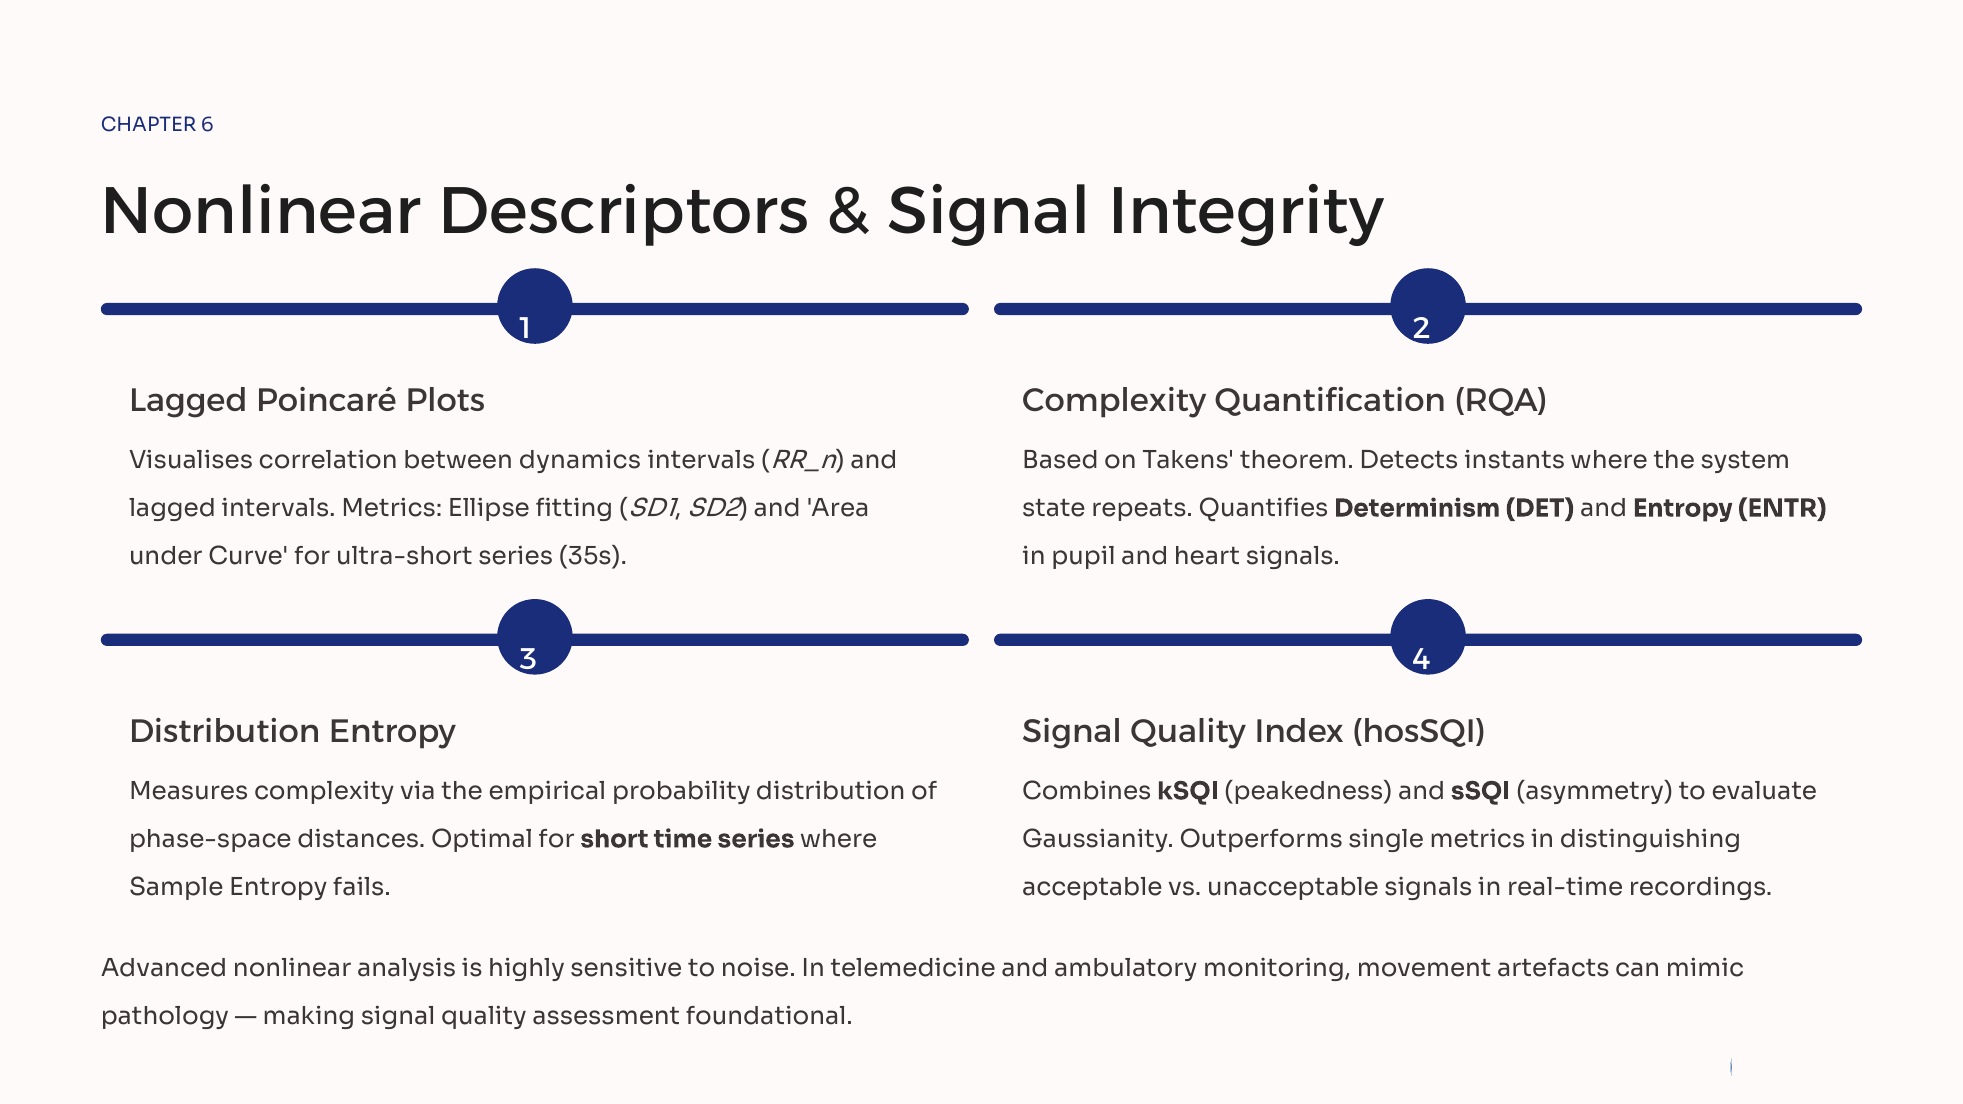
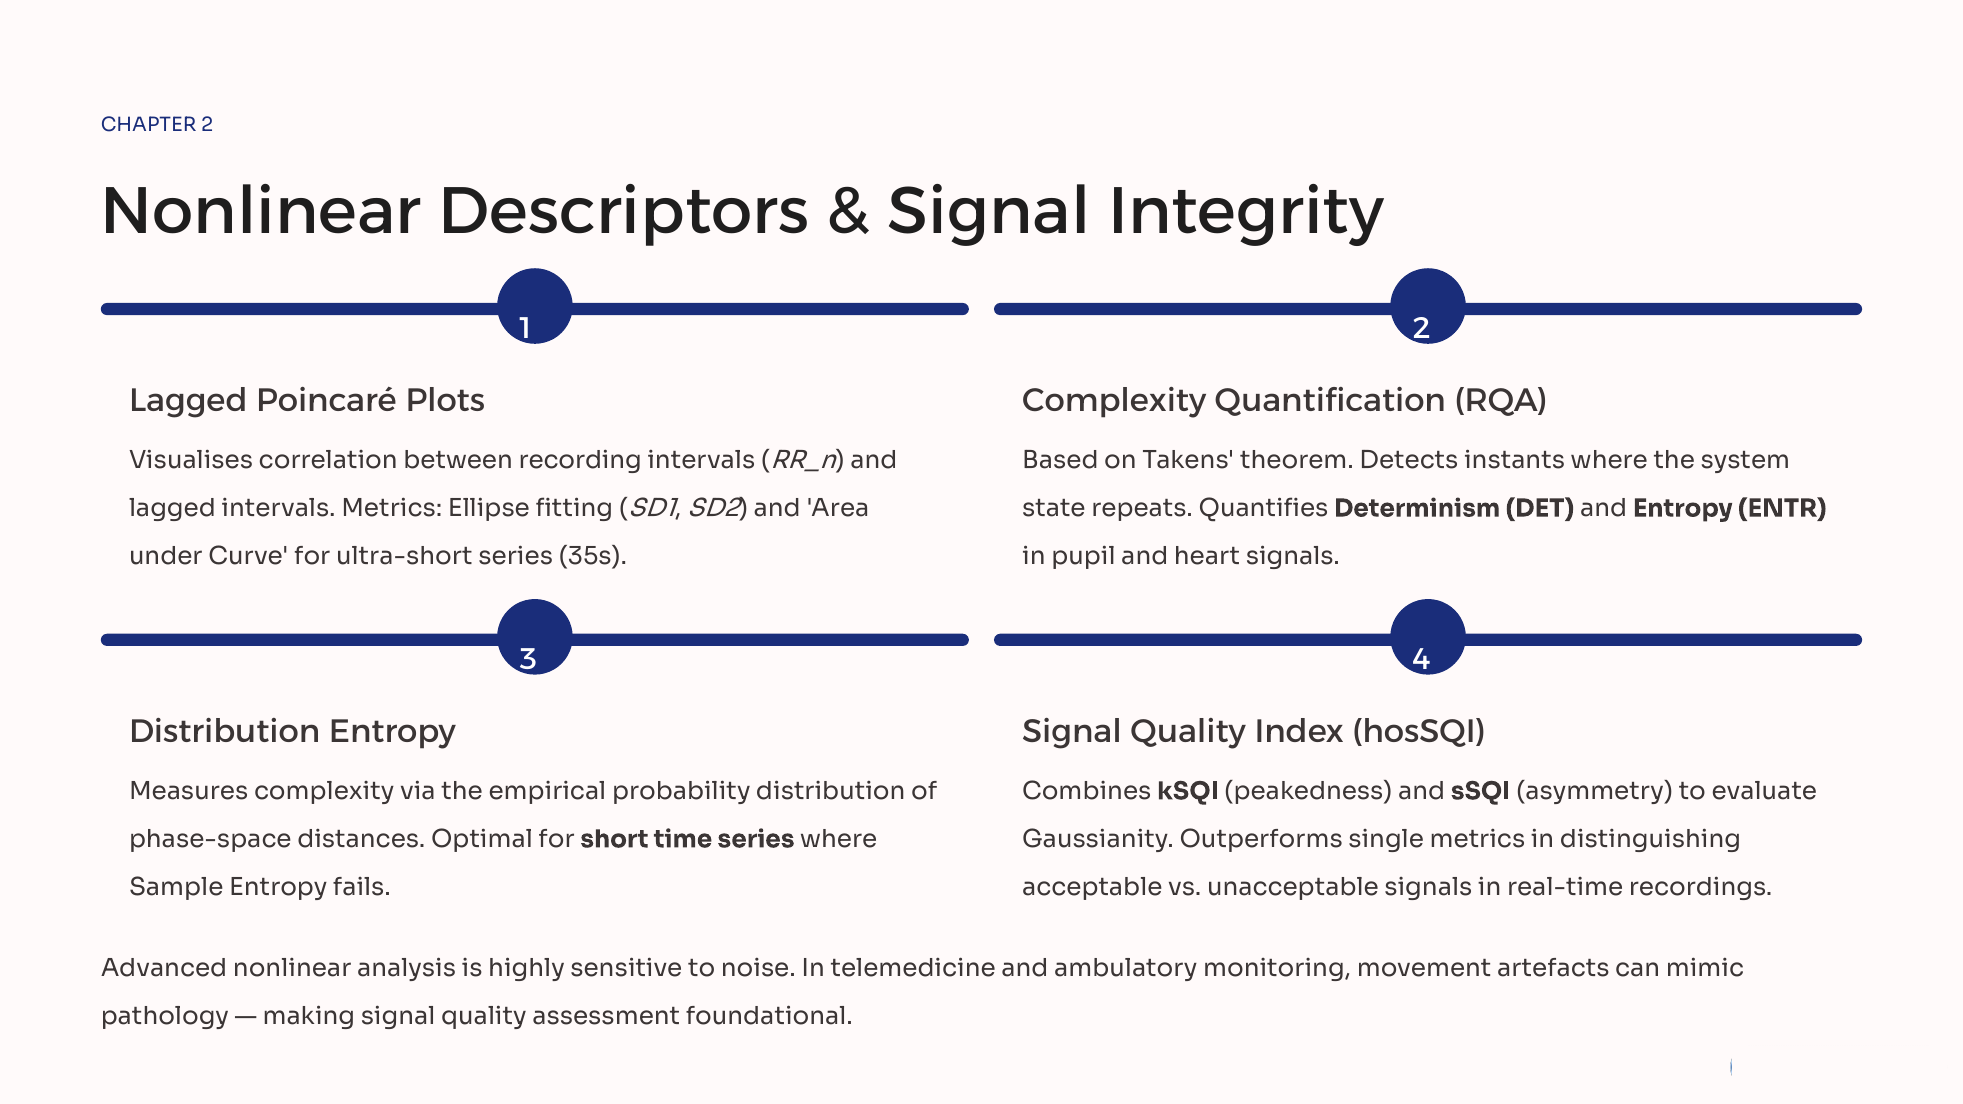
CHAPTER 6: 6 -> 2
dynamics: dynamics -> recording
